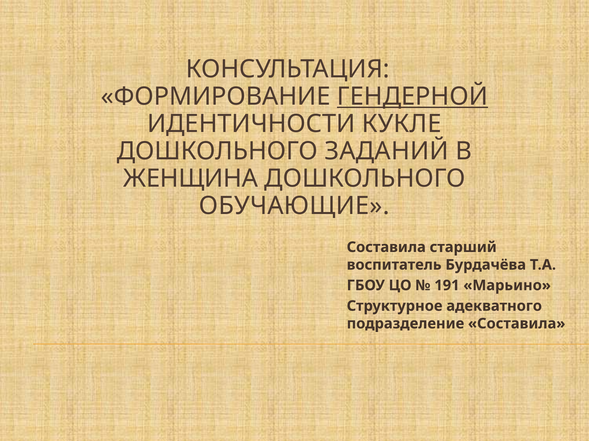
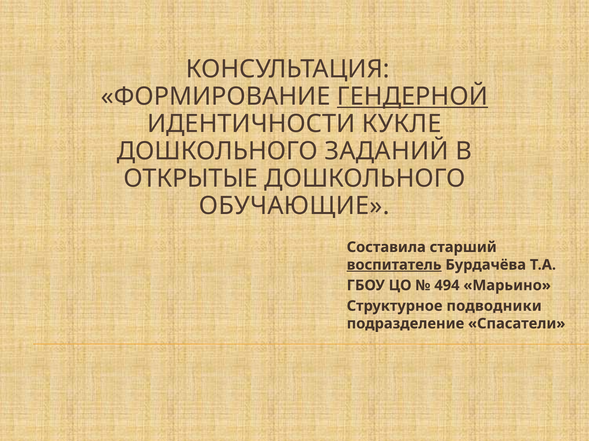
ЖЕНЩИНА: ЖЕНЩИНА -> ОТКРЫТЫЕ
воспитатель underline: none -> present
191: 191 -> 494
адекватного: адекватного -> подводники
подразделение Составила: Составила -> Спасатели
